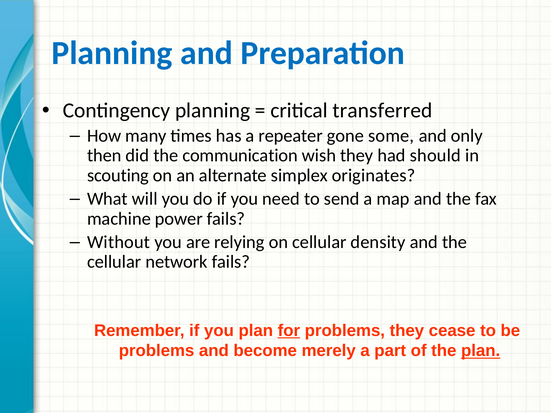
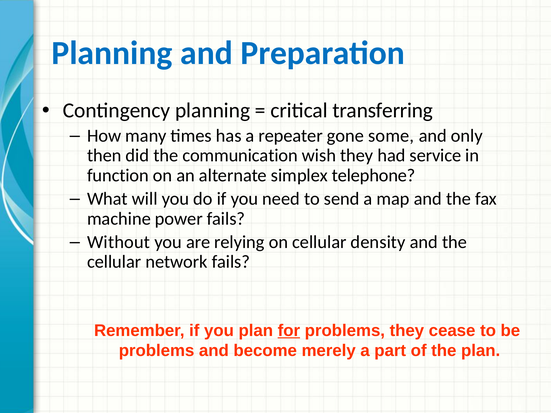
transferred: transferred -> transferring
should: should -> service
scouting: scouting -> function
originates: originates -> telephone
plan at (481, 351) underline: present -> none
